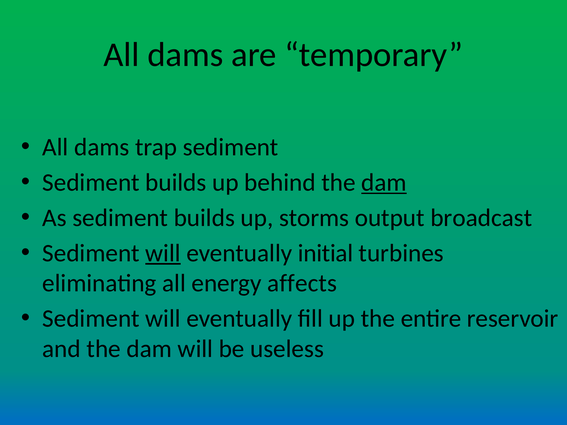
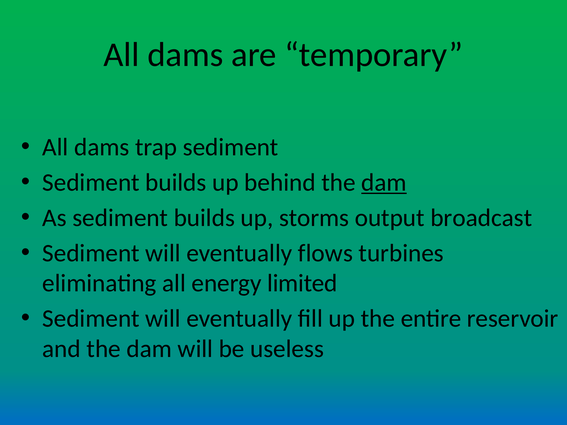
will at (163, 253) underline: present -> none
initial: initial -> flows
affects: affects -> limited
